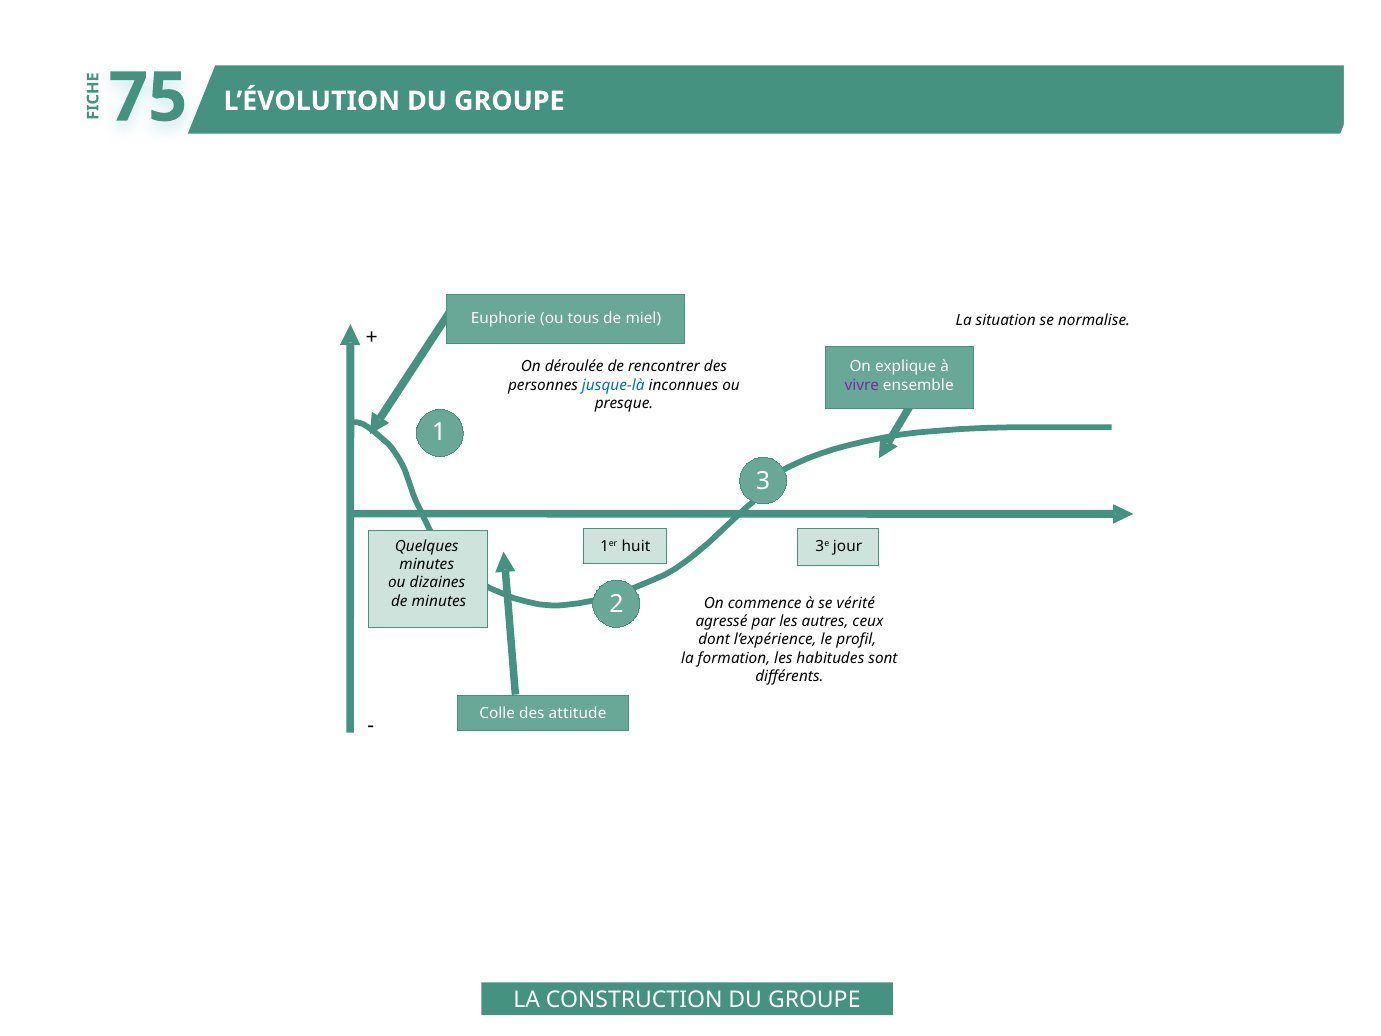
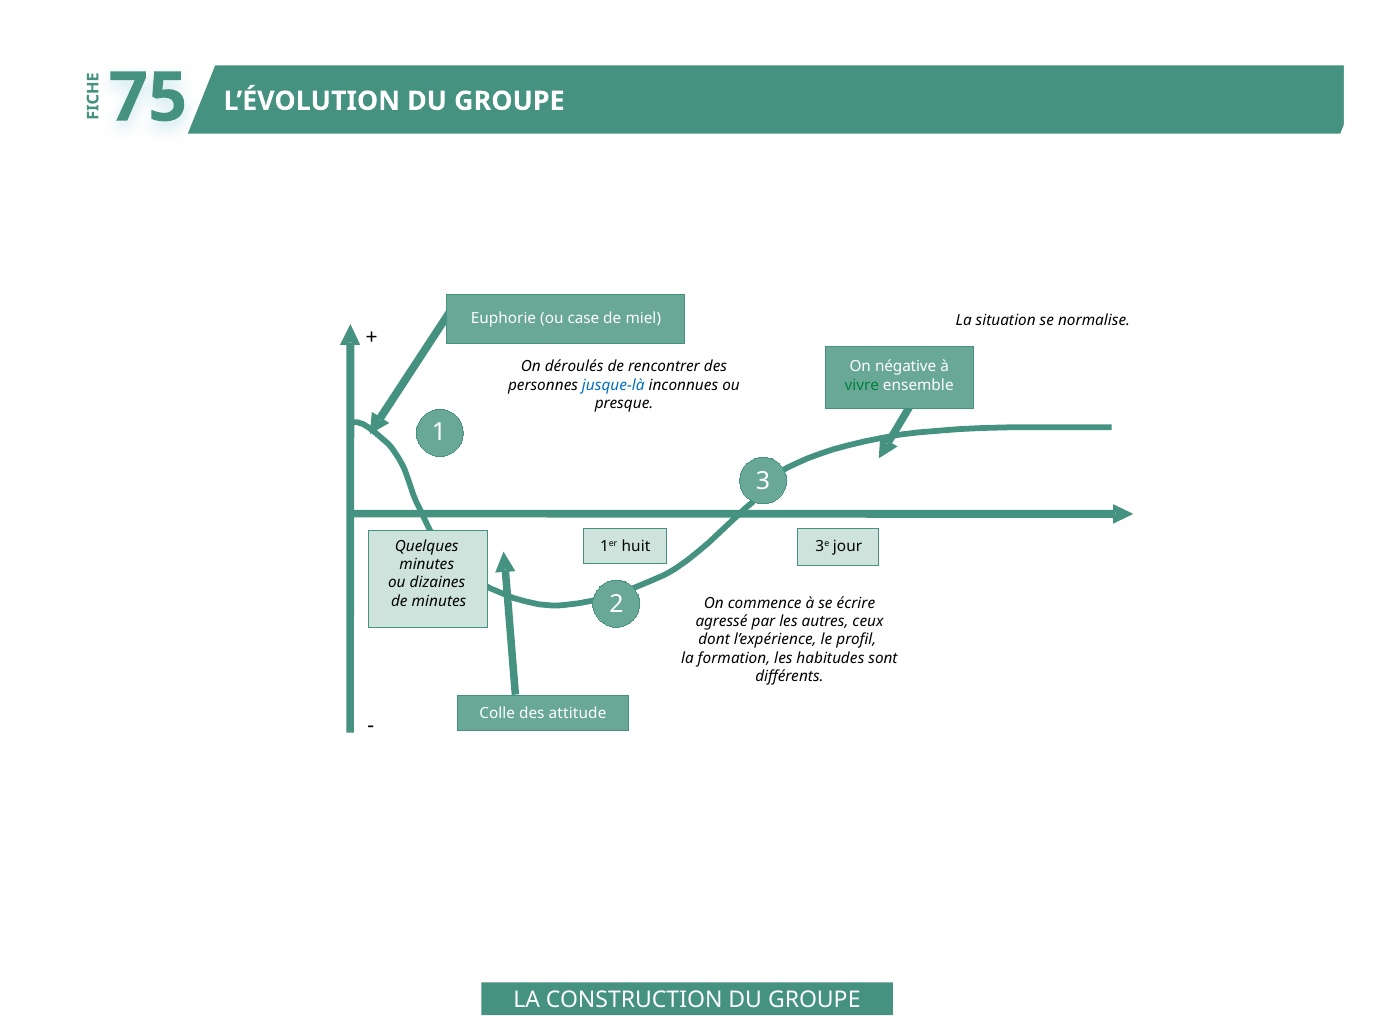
tous: tous -> case
déroulée: déroulée -> déroulés
explique: explique -> négative
vivre colour: purple -> green
vérité: vérité -> écrire
